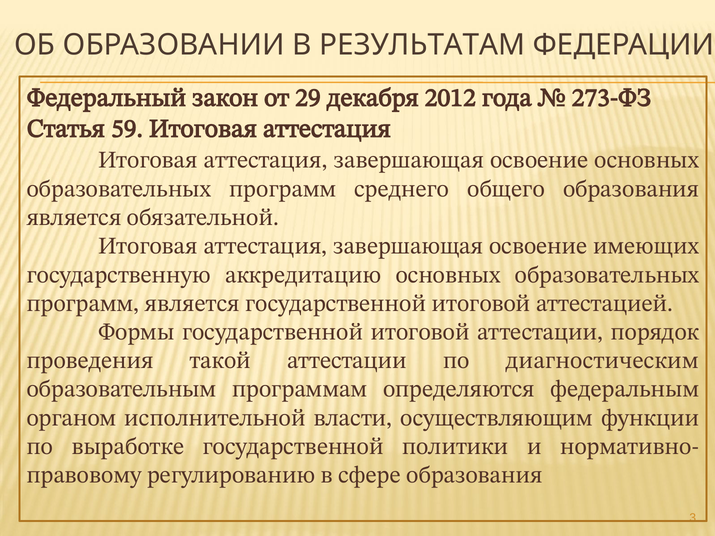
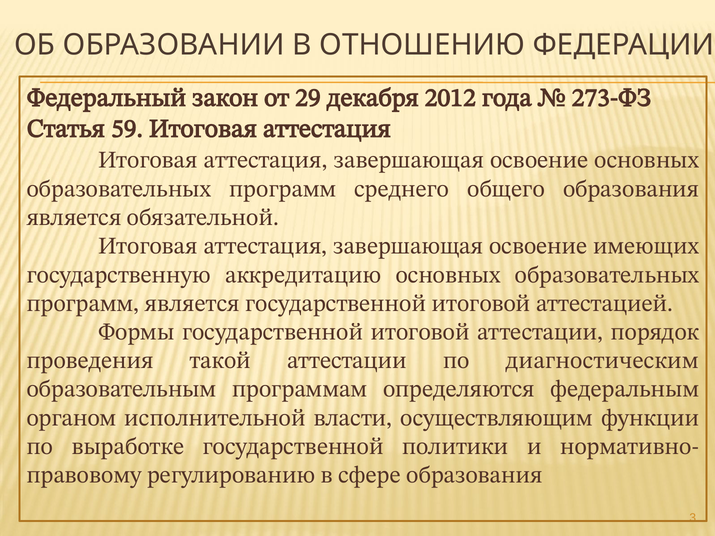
РЕЗУЛЬТАТАМ: РЕЗУЛЬТАТАМ -> ОТНОШЕНИЮ
